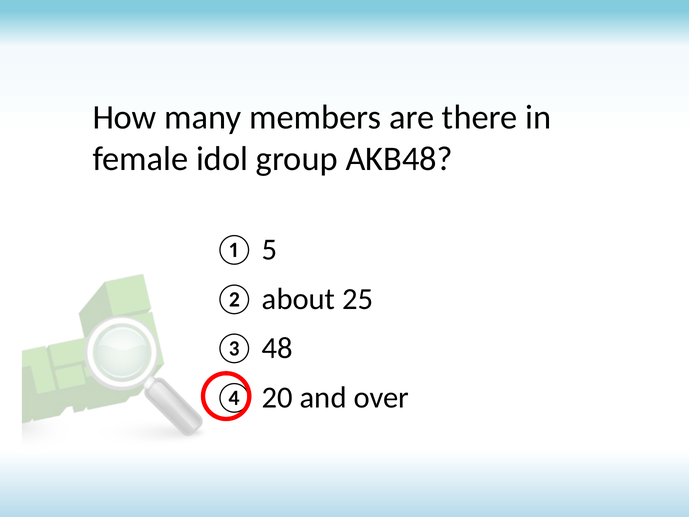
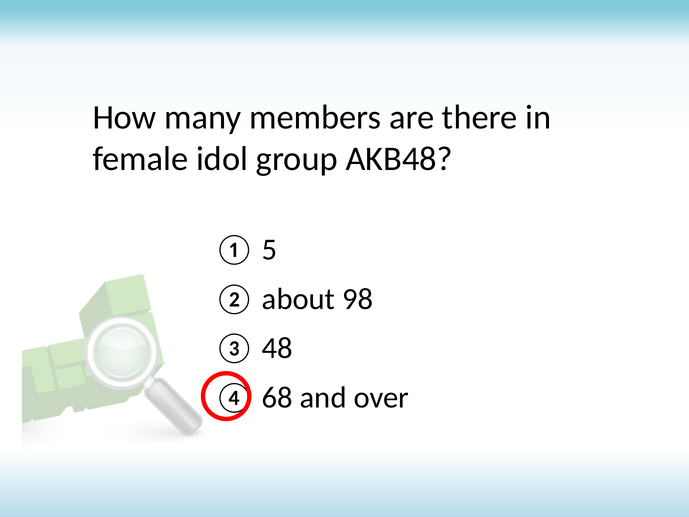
25: 25 -> 98
20: 20 -> 68
